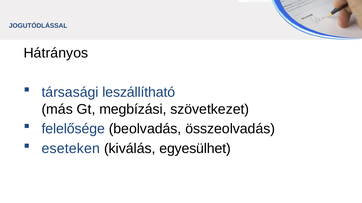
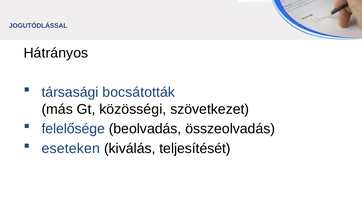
leszállítható: leszállítható -> bocsátották
megbízási: megbízási -> közösségi
egyesülhet: egyesülhet -> teljesítését
